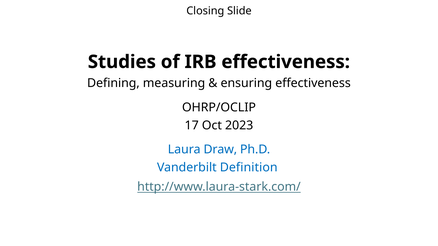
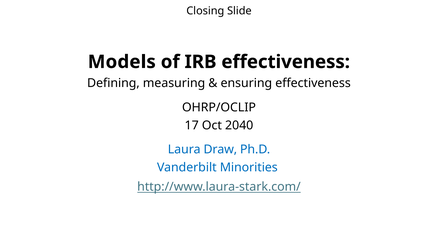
Studies: Studies -> Models
2023: 2023 -> 2040
Definition: Definition -> Minorities
